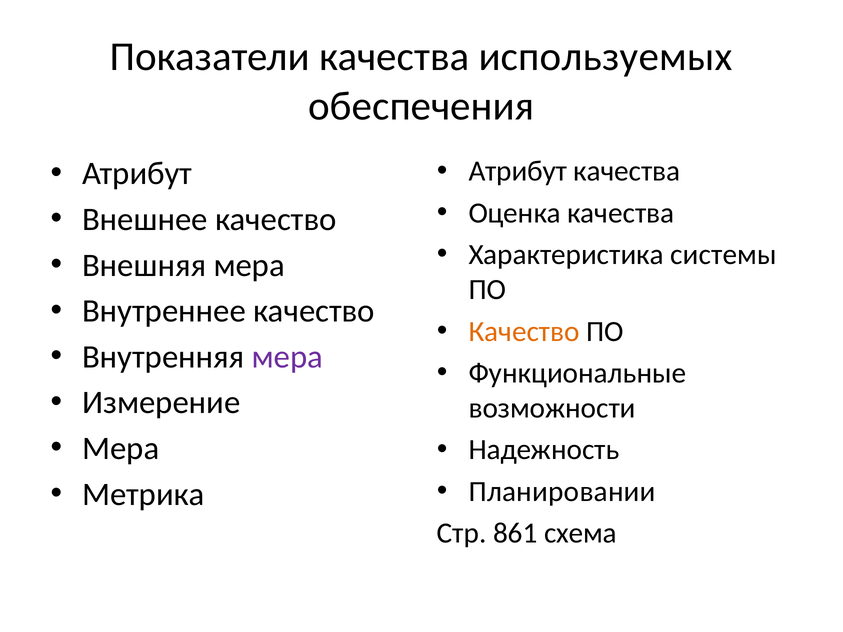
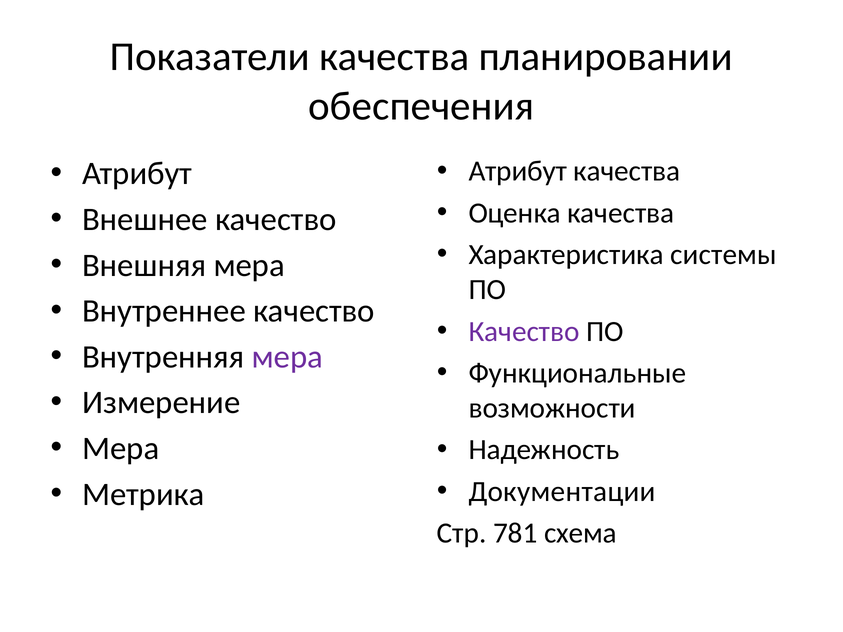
используемых: используемых -> планировании
Качество at (524, 332) colour: orange -> purple
Планировании: Планировании -> Документации
861: 861 -> 781
